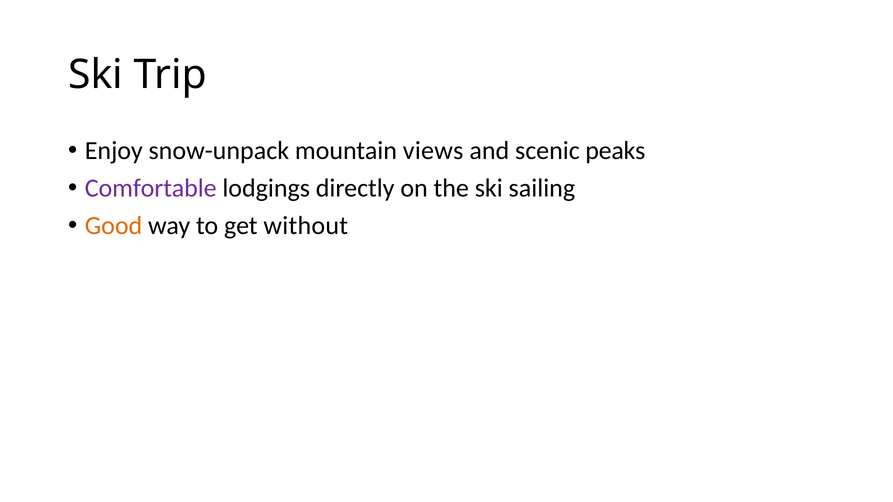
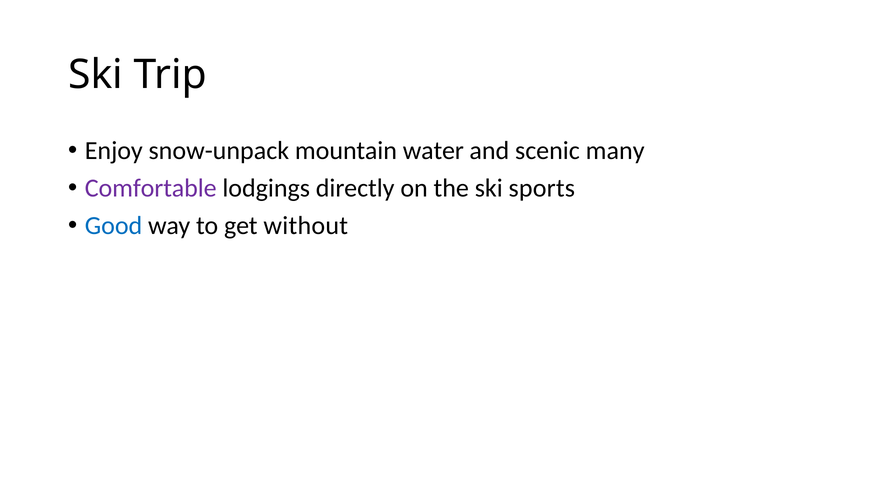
views: views -> water
peaks: peaks -> many
sailing: sailing -> sports
Good colour: orange -> blue
